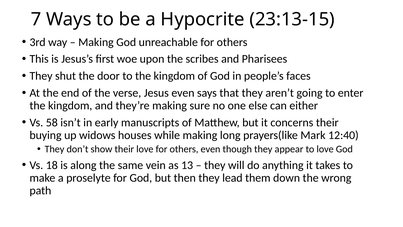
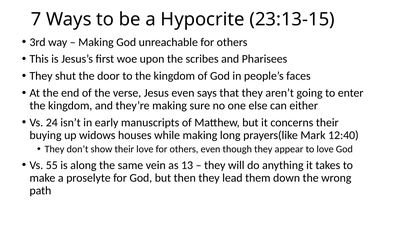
58: 58 -> 24
18: 18 -> 55
